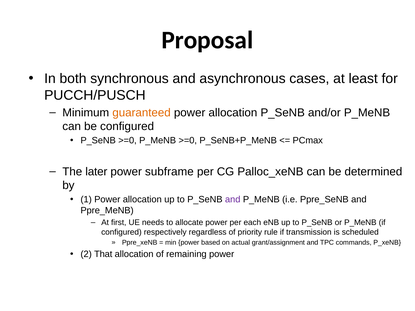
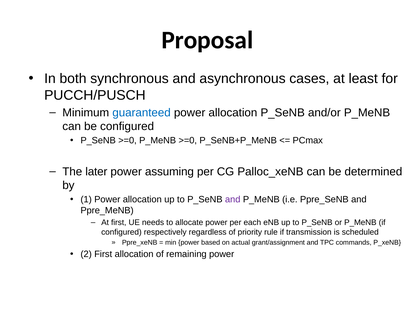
guaranteed colour: orange -> blue
subframe: subframe -> assuming
2 That: That -> First
